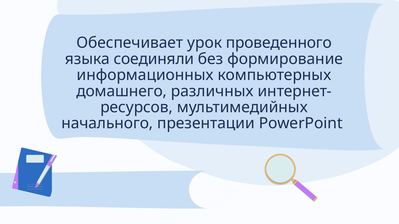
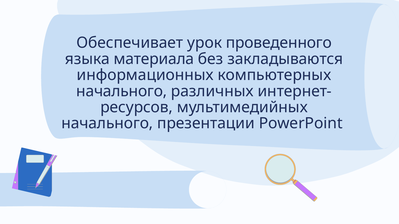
соединяли: соединяли -> материала
формирование: формирование -> закладываются
домашнего at (122, 91): домашнего -> начального
